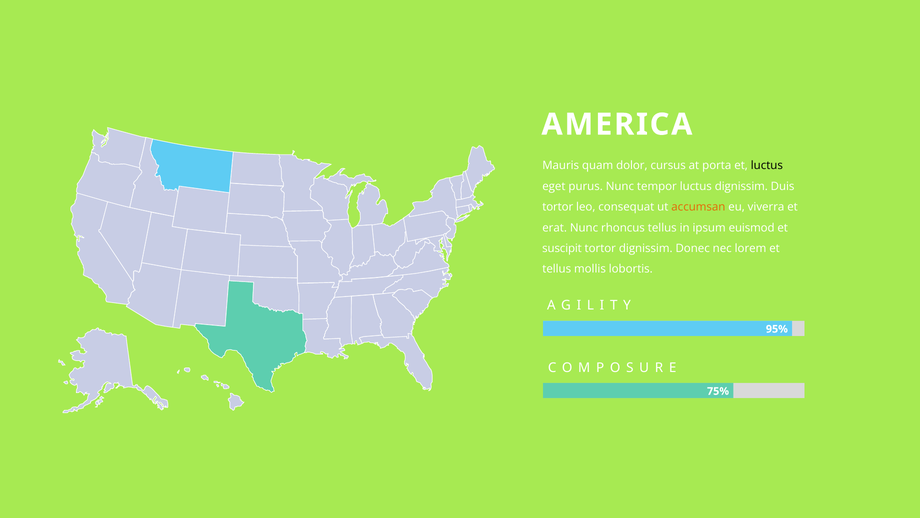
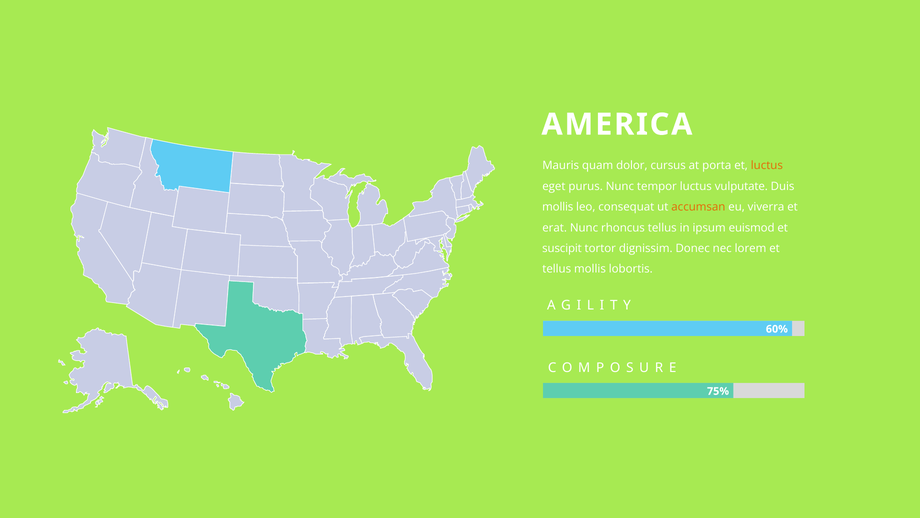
luctus at (767, 165) colour: black -> orange
luctus dignissim: dignissim -> vulputate
tortor at (558, 207): tortor -> mollis
95%: 95% -> 60%
